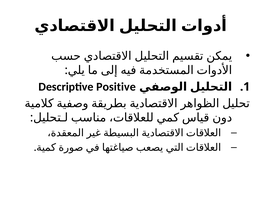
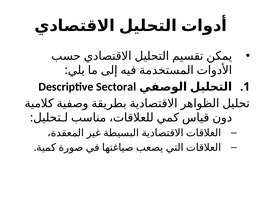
Positive: Positive -> Sectoral
